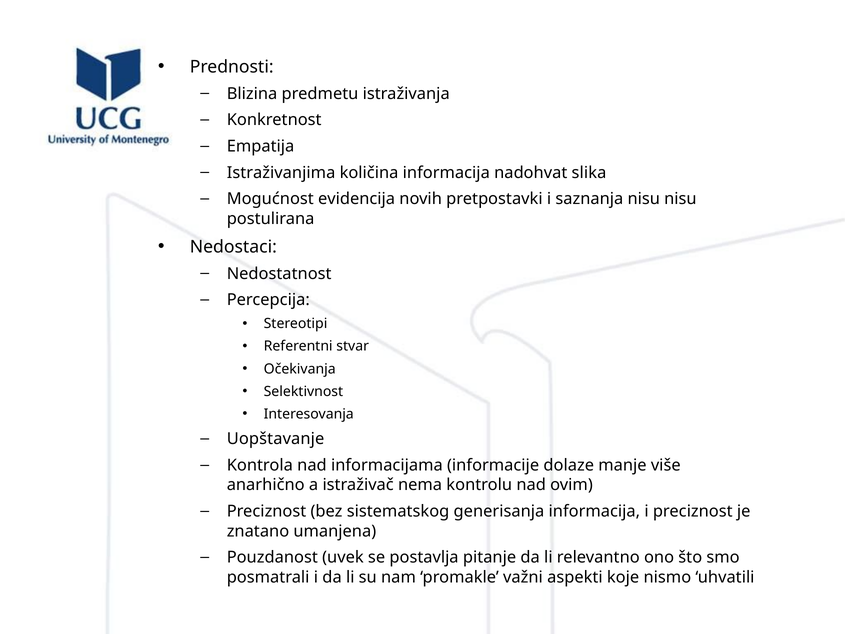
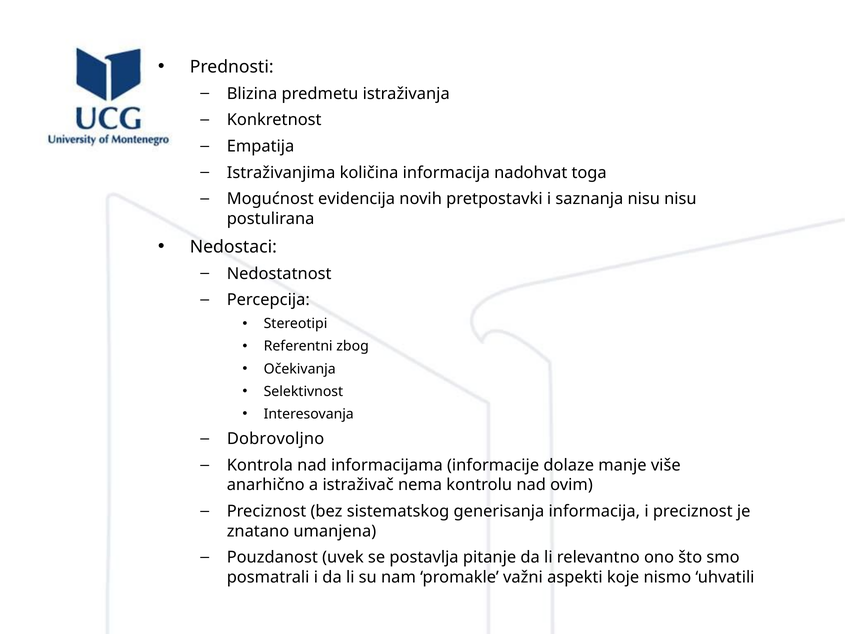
slika: slika -> toga
stvar: stvar -> zbog
Uopštavanje: Uopštavanje -> Dobrovoljno
